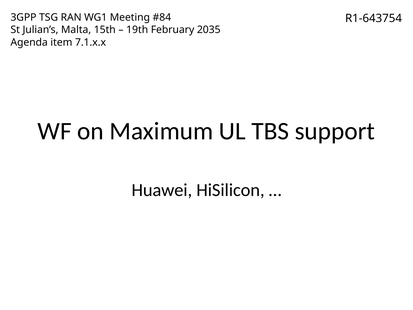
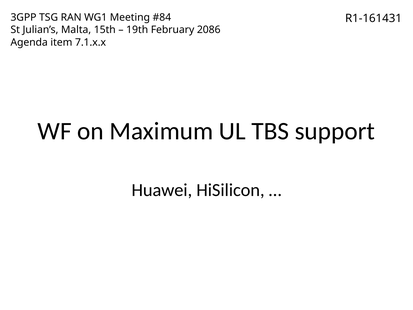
R1-643754: R1-643754 -> R1-161431
2035: 2035 -> 2086
